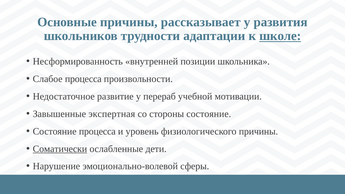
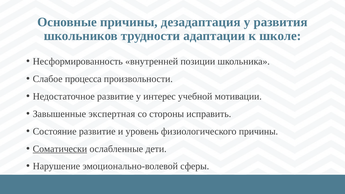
рассказывает: рассказывает -> дезадаптация
школе underline: present -> none
перераб: перераб -> интерес
стороны состояние: состояние -> исправить
Состояние процесса: процесса -> развитие
